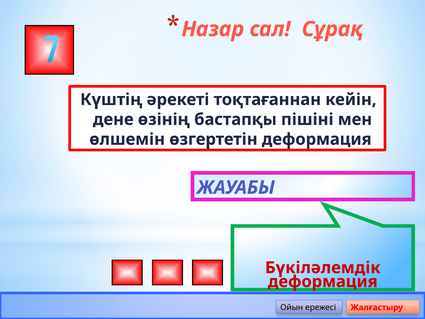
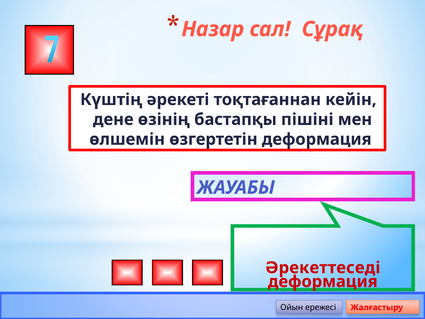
Бүкіләлемдік: Бүкіләлемдік -> Әрекеттеседі
